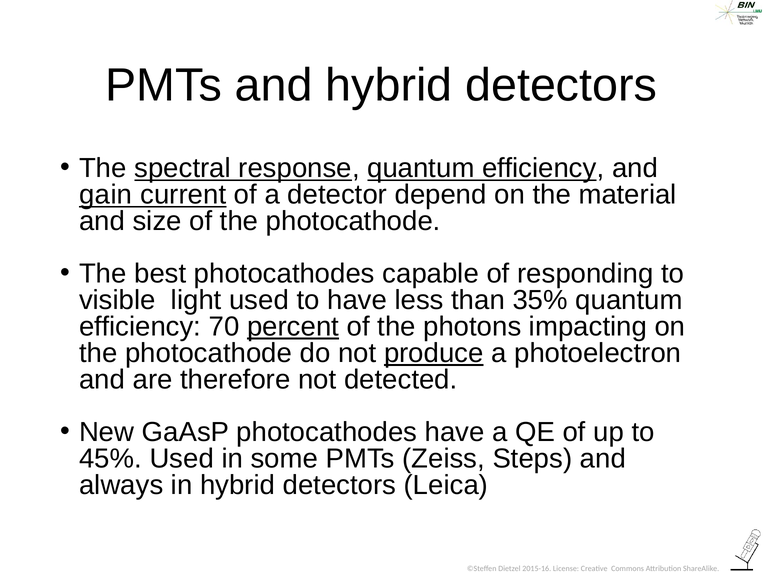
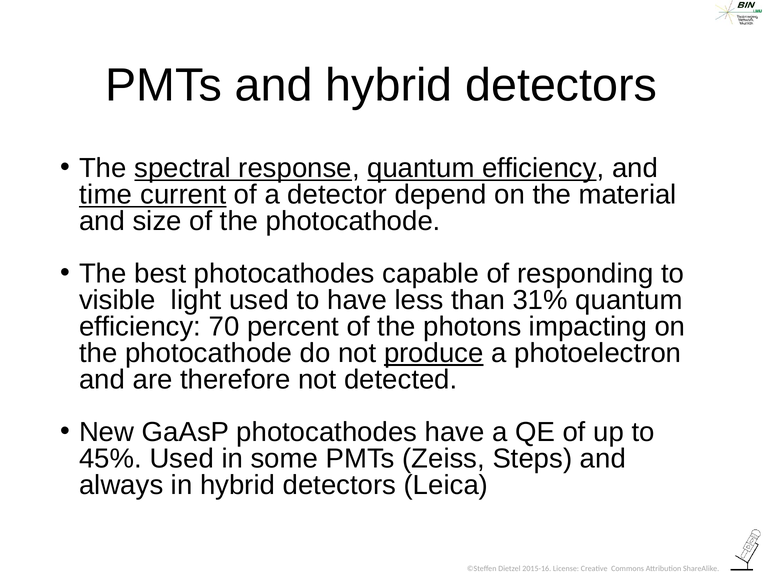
gain: gain -> time
35%: 35% -> 31%
percent underline: present -> none
